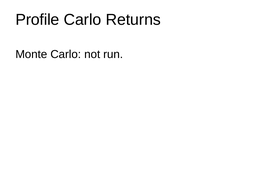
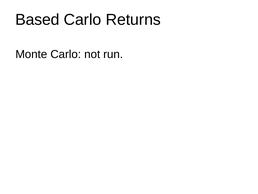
Profile: Profile -> Based
